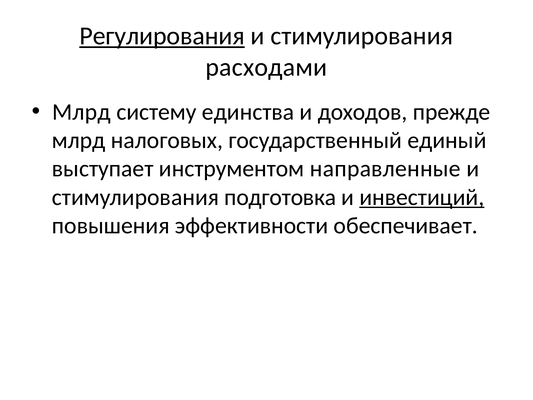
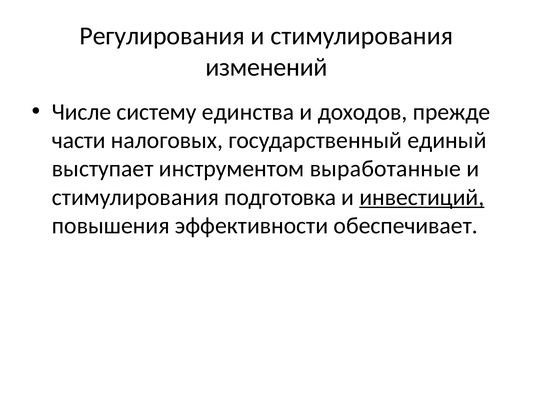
Регулирования underline: present -> none
расходами: расходами -> изменений
Млрд at (81, 112): Млрд -> Числе
млрд at (79, 140): млрд -> части
направленные: направленные -> выработанные
